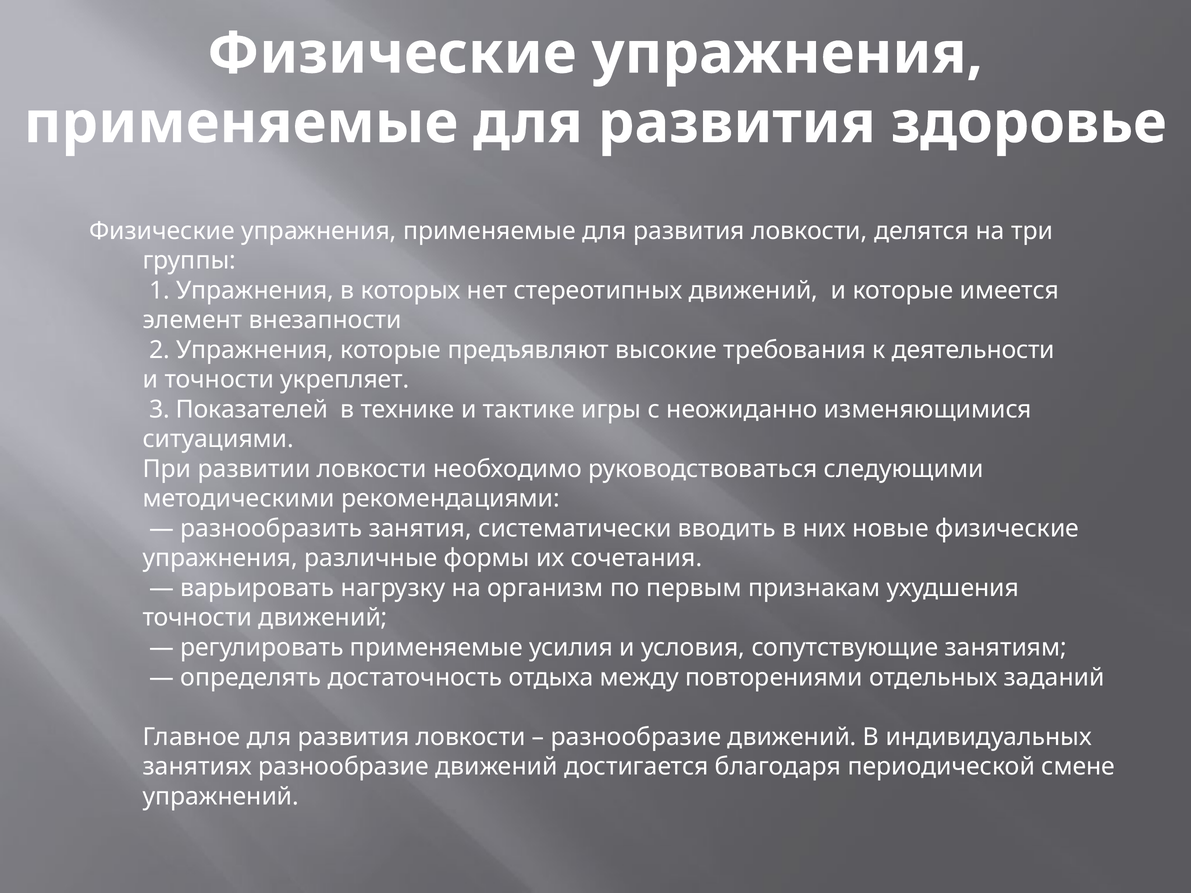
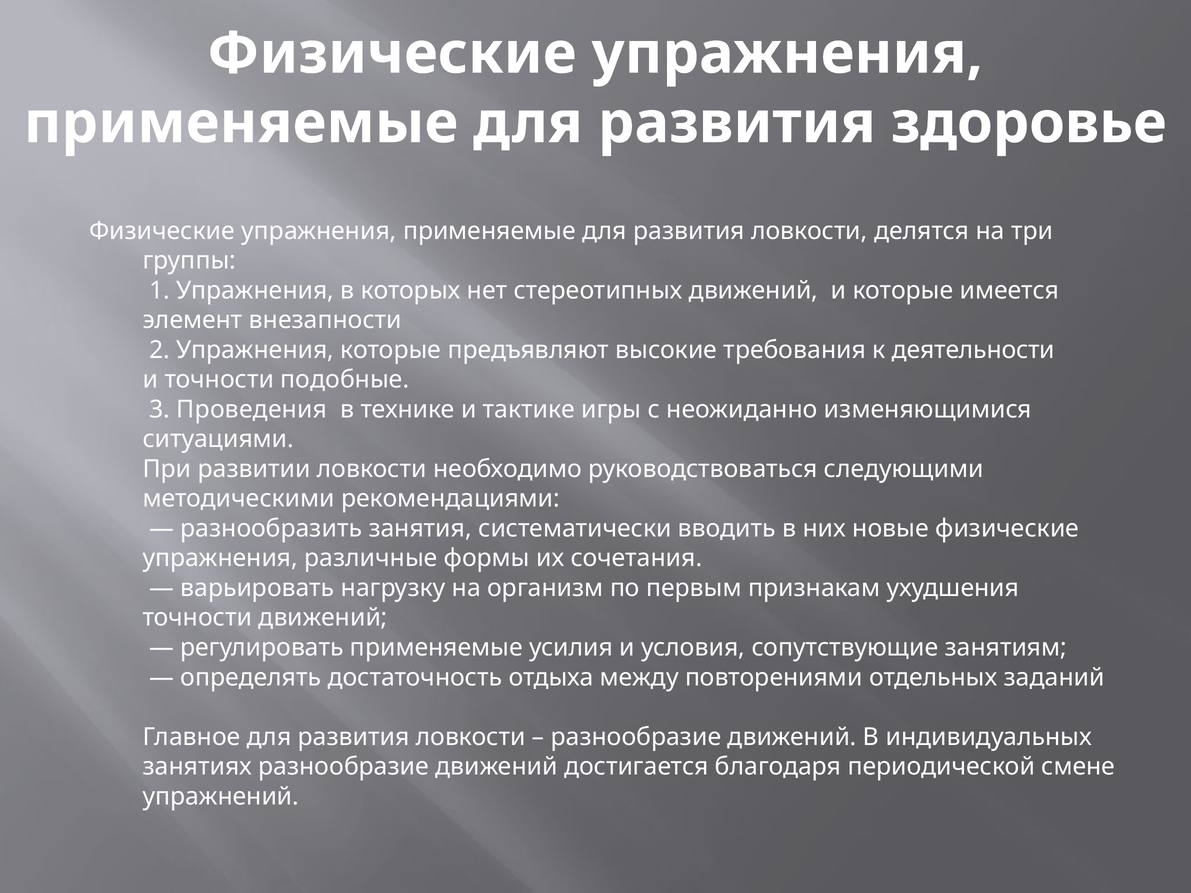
укрепляет: укрепляет -> подобные
Показателей: Показателей -> Проведения
